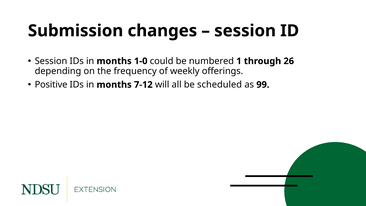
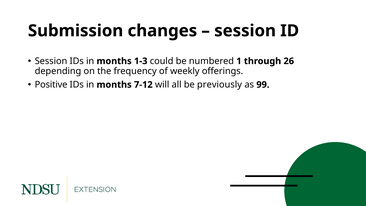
1-0: 1-0 -> 1-3
scheduled: scheduled -> previously
